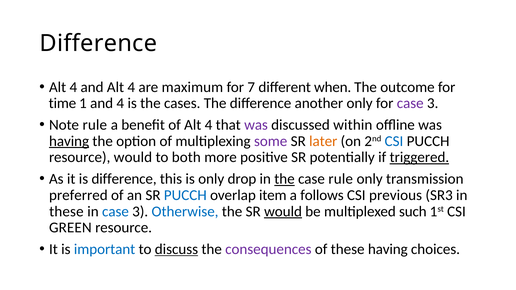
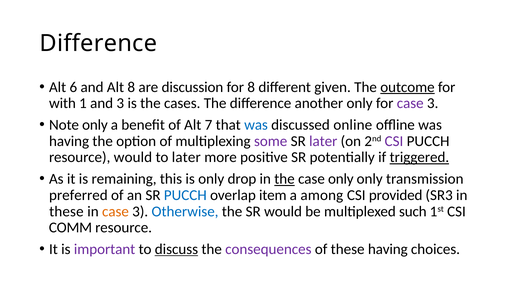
4 at (73, 87): 4 -> 6
and Alt 4: 4 -> 8
maximum: maximum -> discussion
for 7: 7 -> 8
when: when -> given
outcome underline: none -> present
time: time -> with
and 4: 4 -> 3
Note rule: rule -> only
of Alt 4: 4 -> 7
was at (256, 125) colour: purple -> blue
within: within -> online
having at (69, 141) underline: present -> none
later at (323, 141) colour: orange -> purple
CSI at (394, 141) colour: blue -> purple
to both: both -> later
is difference: difference -> remaining
case rule: rule -> only
follows: follows -> among
previous: previous -> provided
case at (115, 212) colour: blue -> orange
would at (283, 212) underline: present -> none
GREEN: GREEN -> COMM
important colour: blue -> purple
